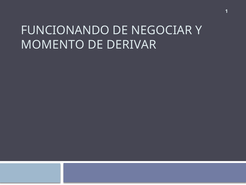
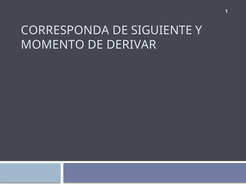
FUNCIONANDO: FUNCIONANDO -> CORRESPONDA
NEGOCIAR: NEGOCIAR -> SIGUIENTE
